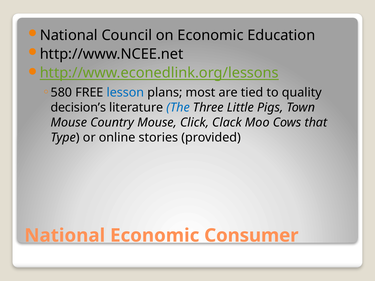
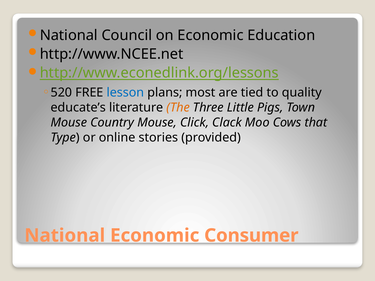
580: 580 -> 520
decision’s: decision’s -> educate’s
The colour: blue -> orange
